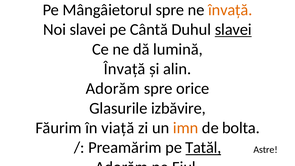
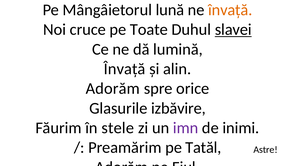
Mângâietorul spre: spre -> lună
Noi slavei: slavei -> cruce
Cântă: Cântă -> Toate
Făurim în viață: viață -> stele
imn colour: orange -> purple
bolta: bolta -> inimi
Tatăl underline: present -> none
